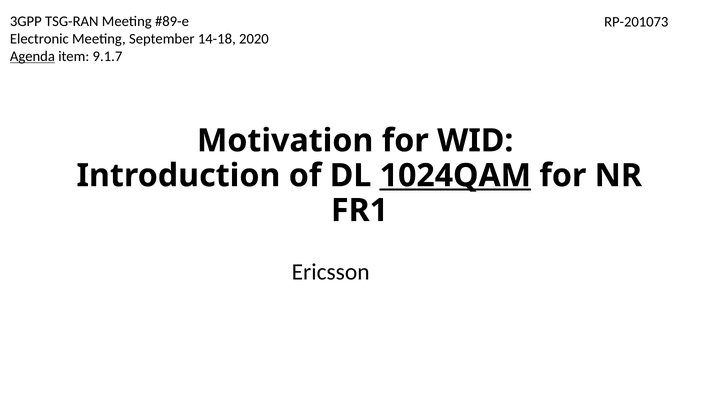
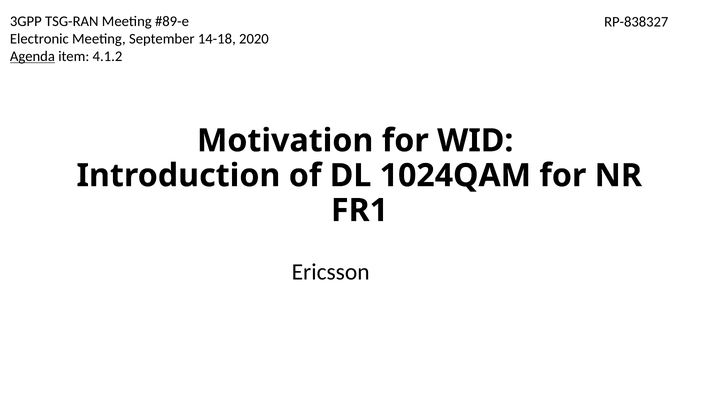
RP-201073: RP-201073 -> RP-838327
9.1.7: 9.1.7 -> 4.1.2
1024QAM underline: present -> none
